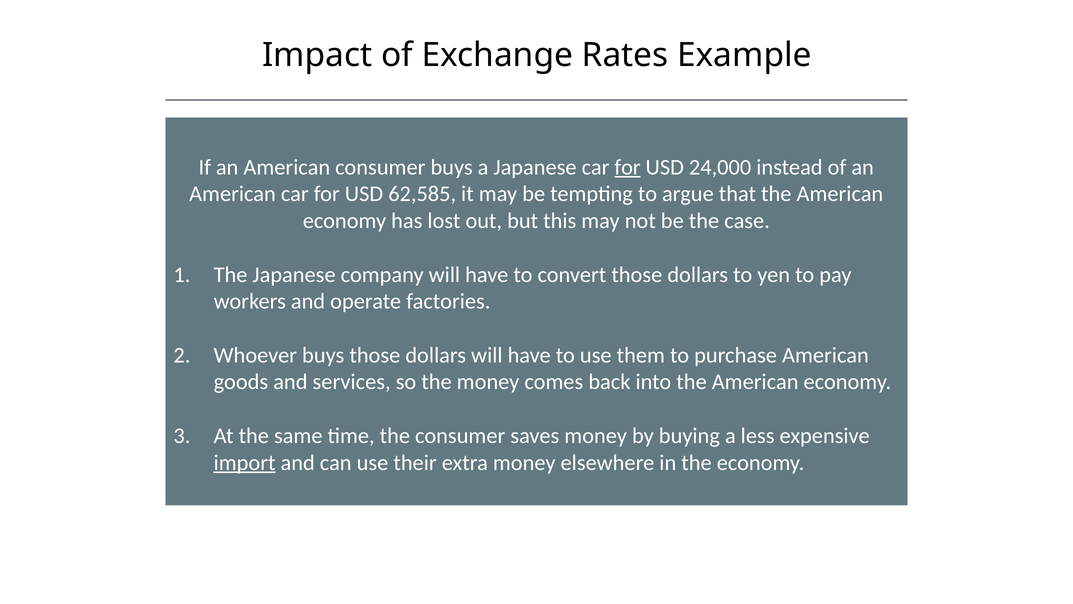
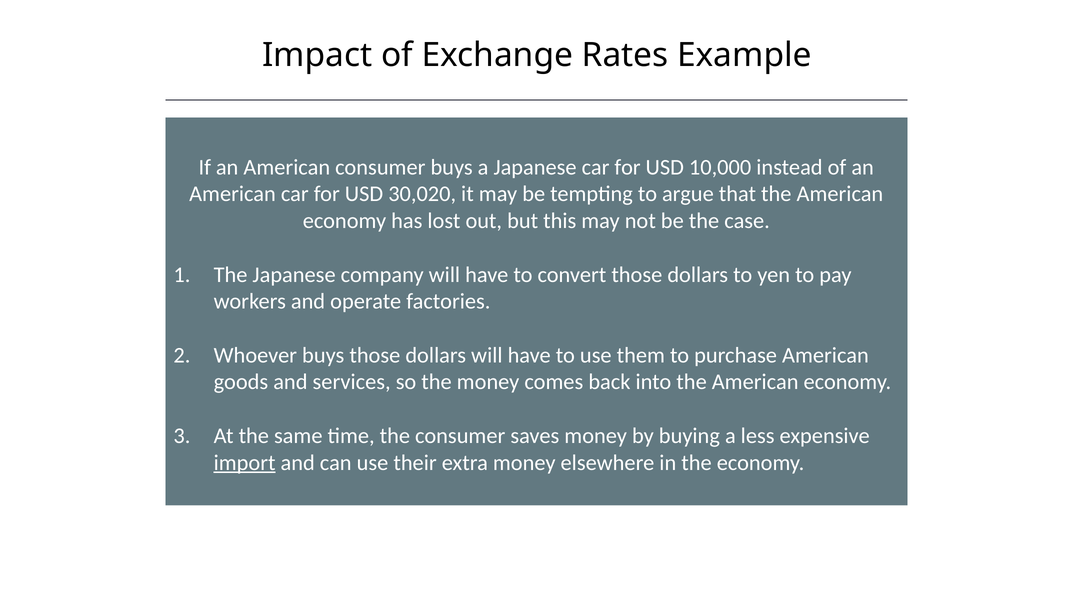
for at (628, 167) underline: present -> none
24,000: 24,000 -> 10,000
62,585: 62,585 -> 30,020
